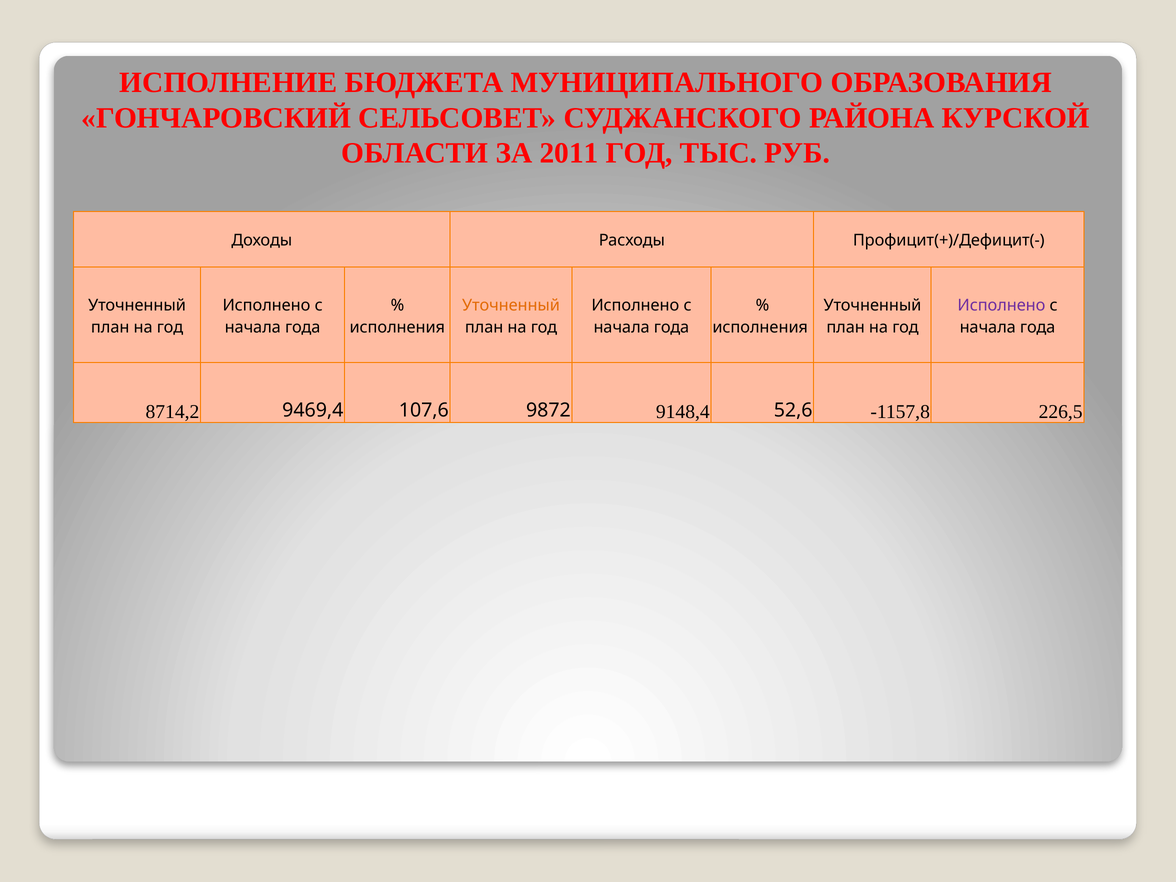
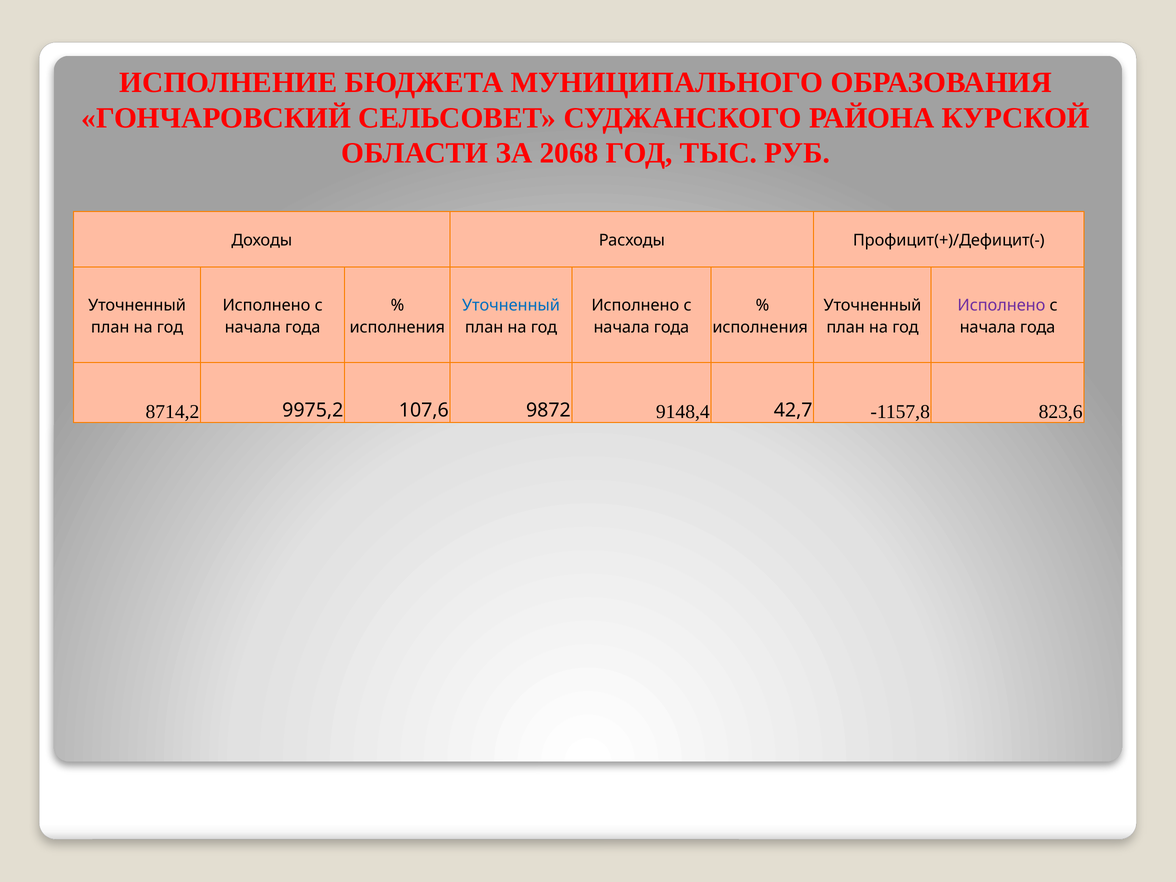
2011: 2011 -> 2068
Уточненный at (511, 305) colour: orange -> blue
9469,4: 9469,4 -> 9975,2
52,6: 52,6 -> 42,7
226,5: 226,5 -> 823,6
